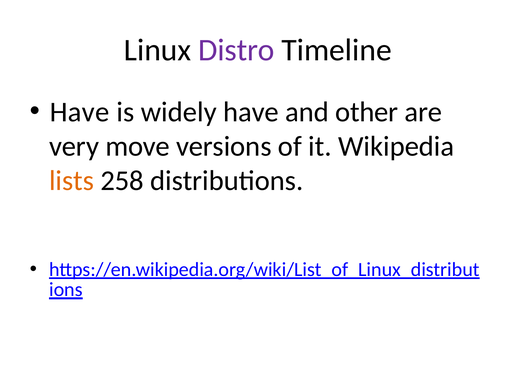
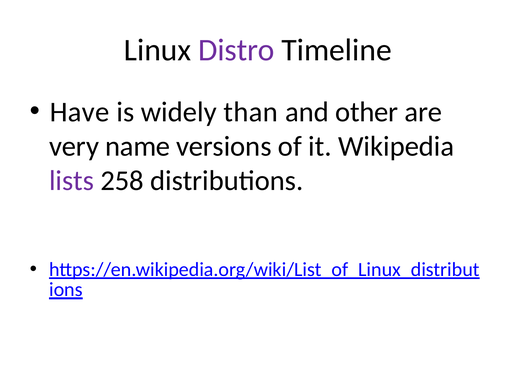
widely have: have -> than
move: move -> name
lists colour: orange -> purple
